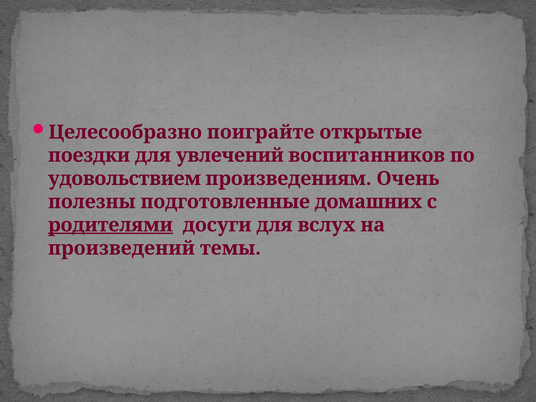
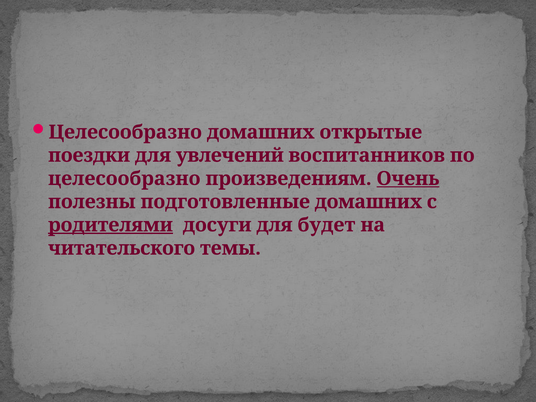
Целесообразно поиграйте: поиграйте -> домашних
удовольствием at (124, 179): удовольствием -> целесообразно
Очень underline: none -> present
вслух: вслух -> будет
произведений: произведений -> читательского
